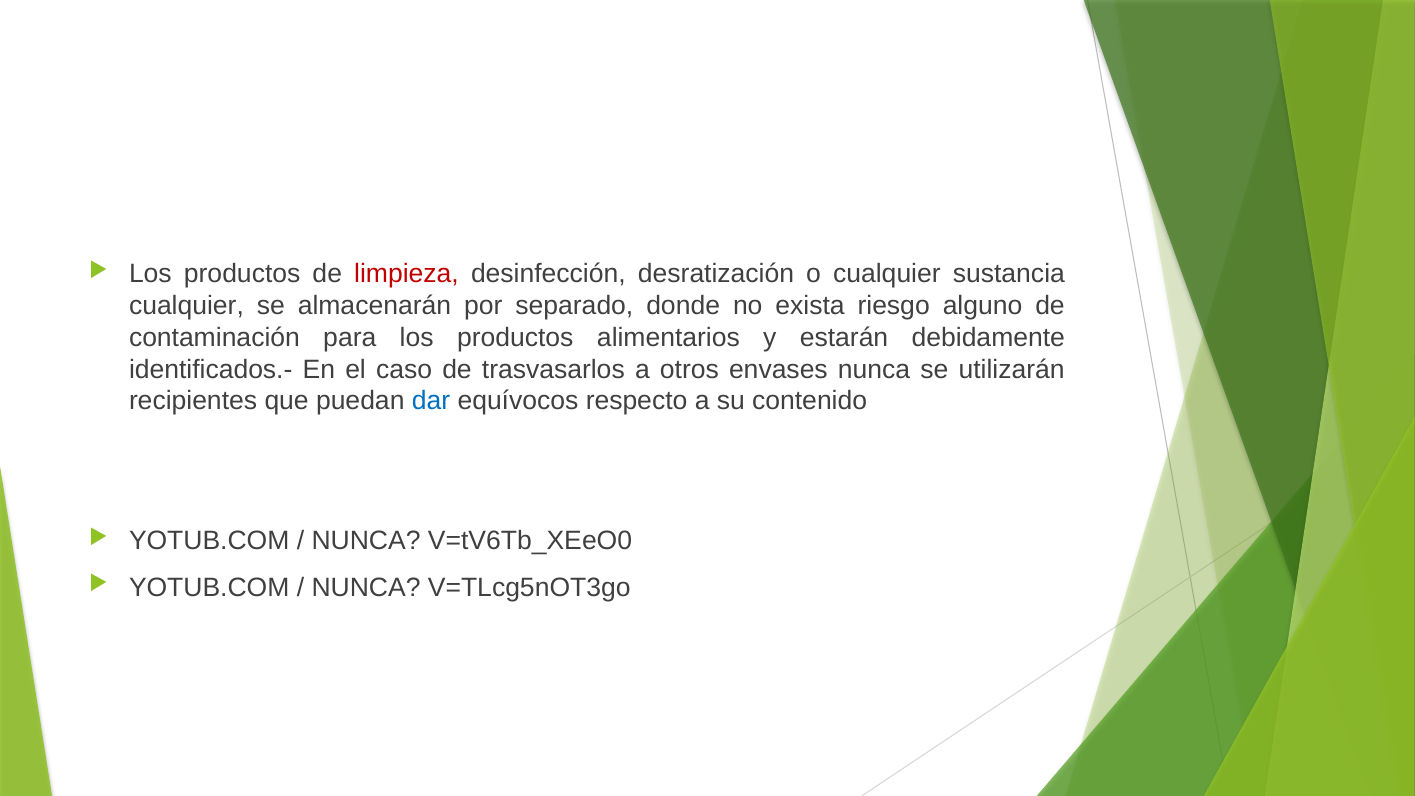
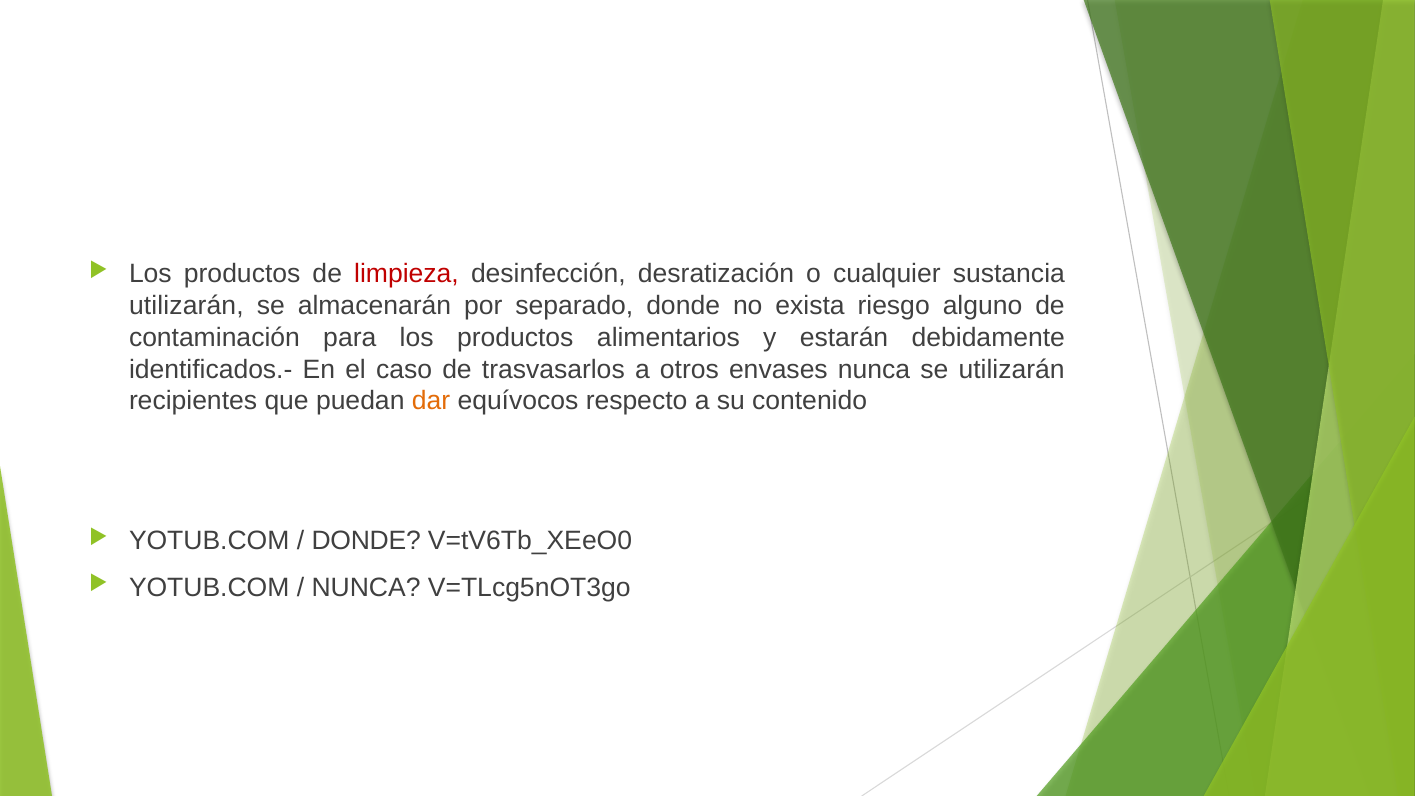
cualquier at (186, 306): cualquier -> utilizarán
dar colour: blue -> orange
NUNCA at (366, 541): NUNCA -> DONDE
